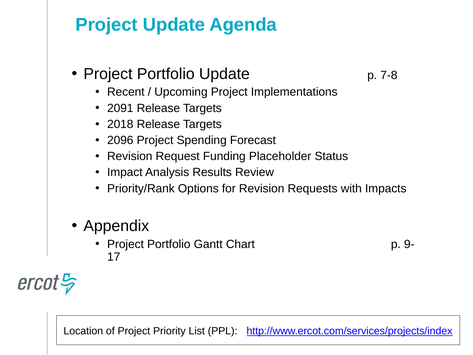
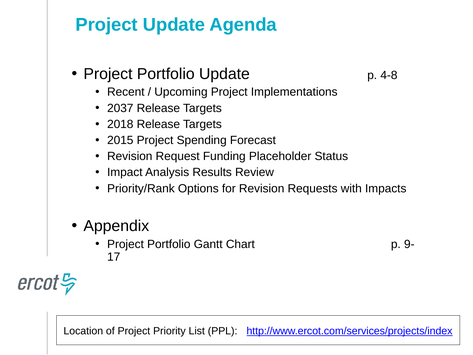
7-8: 7-8 -> 4-8
2091: 2091 -> 2037
2096: 2096 -> 2015
